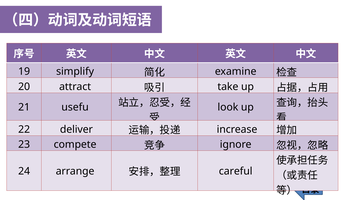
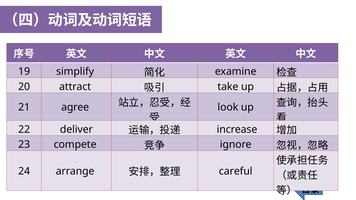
usefu: usefu -> agree
